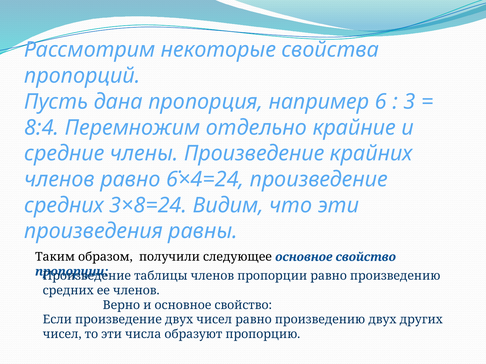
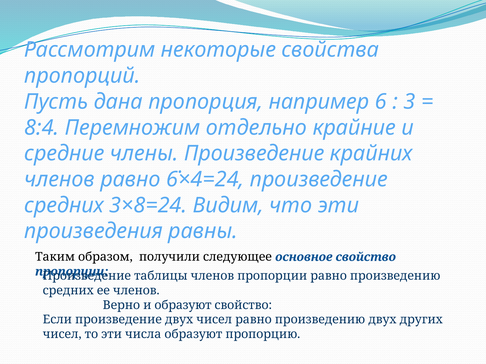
и основное: основное -> образуют
